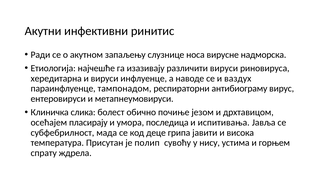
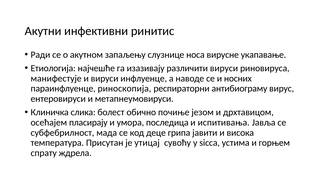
надморска: надморска -> укапавање
хередитарна: хередитарна -> манифестује
ваздух: ваздух -> носних
тампонадом: тампонадом -> риноскопија
полип: полип -> утицај
нису: нису -> sicca
